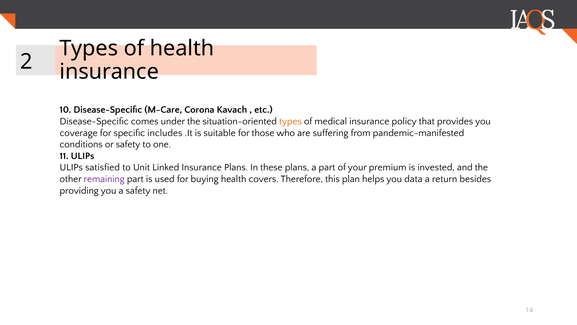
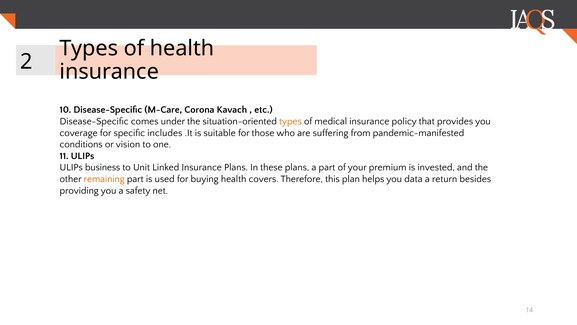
or safety: safety -> vision
satisfied: satisfied -> business
remaining colour: purple -> orange
